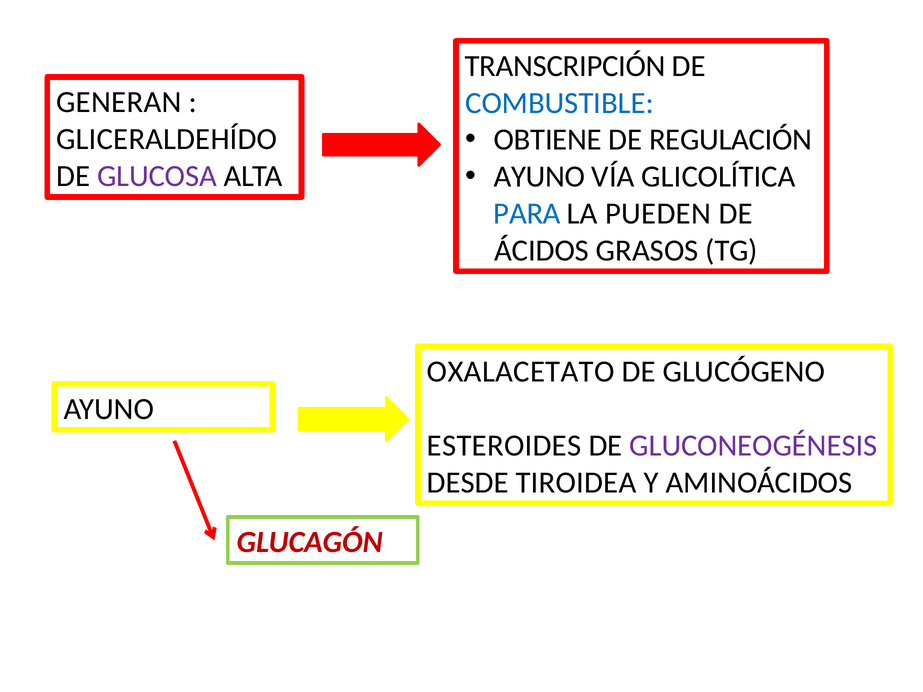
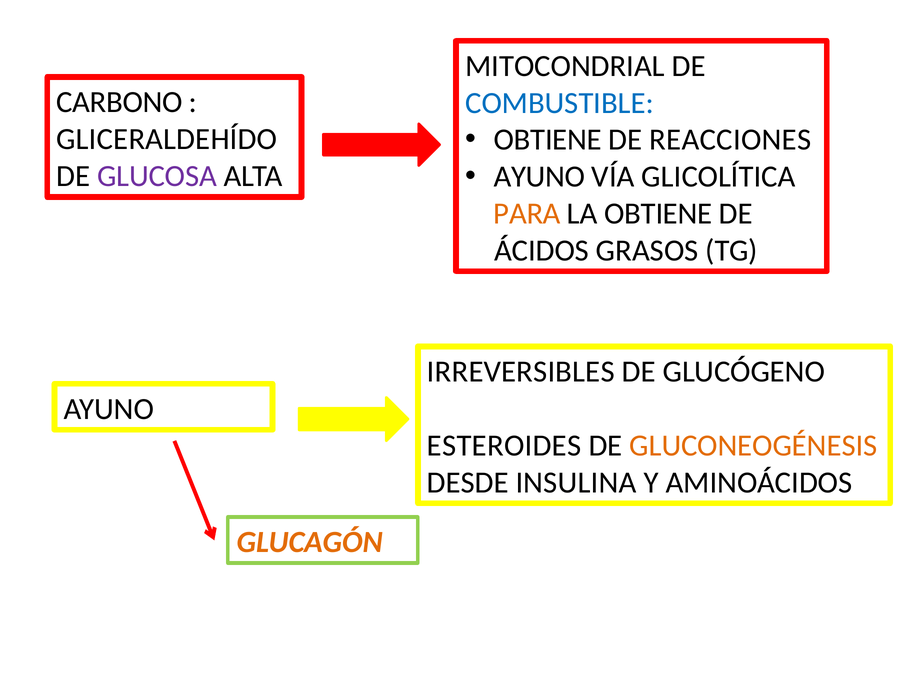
TRANSCRIPCIÓN: TRANSCRIPCIÓN -> MITOCONDRIAL
GENERAN: GENERAN -> CARBONO
REGULACIÓN: REGULACIÓN -> REACCIONES
PARA colour: blue -> orange
LA PUEDEN: PUEDEN -> OBTIENE
OXALACETATO: OXALACETATO -> IRREVERSIBLES
GLUCONEOGÉNESIS colour: purple -> orange
TIROIDEA: TIROIDEA -> INSULINA
GLUCAGÓN colour: red -> orange
